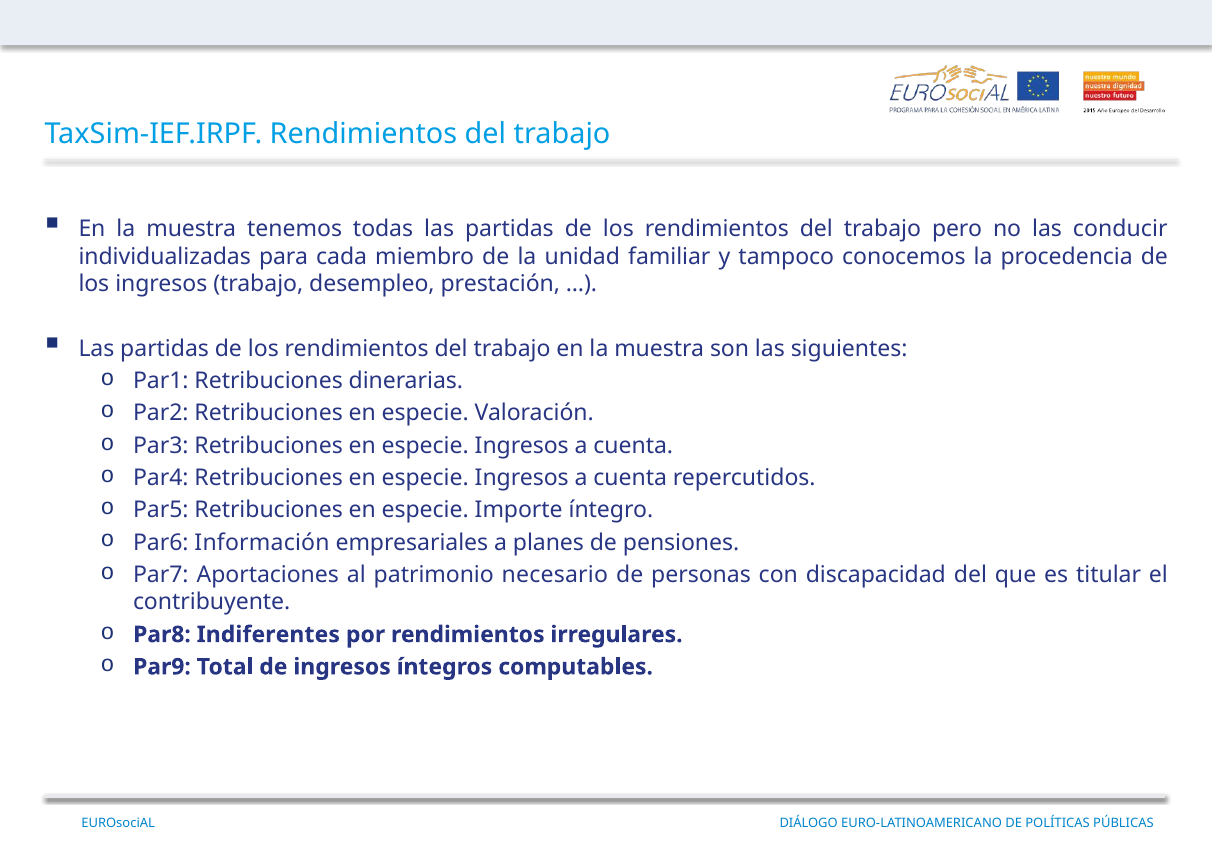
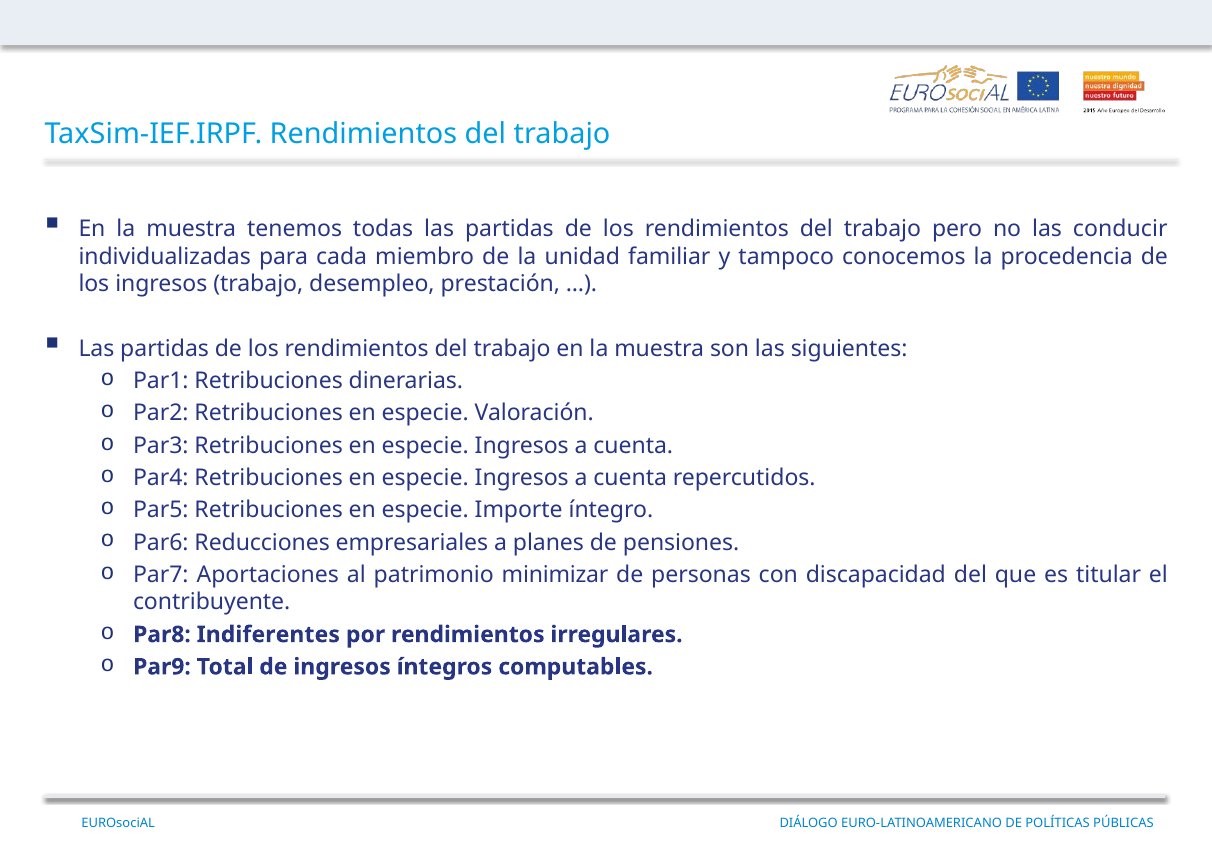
Información: Información -> Reducciones
necesario: necesario -> minimizar
